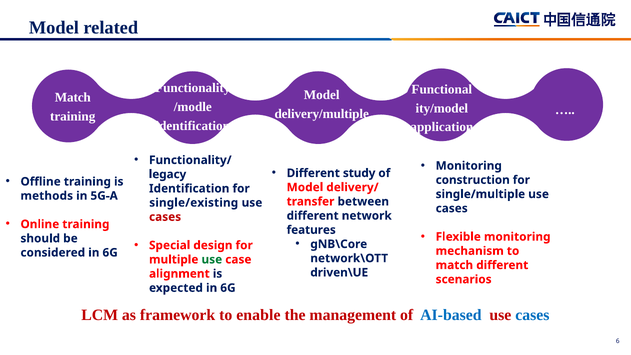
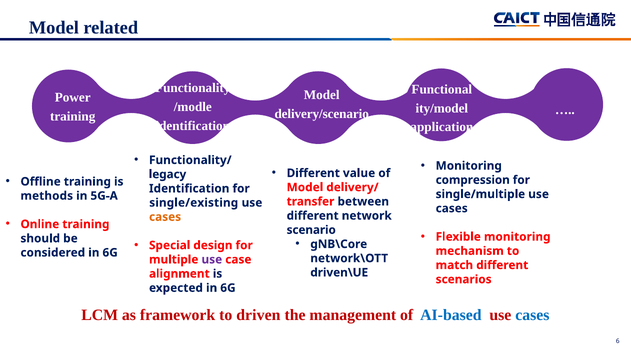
Match at (73, 98): Match -> Power
delivery/multiple: delivery/multiple -> delivery/scenario
study: study -> value
construction: construction -> compression
cases at (165, 217) colour: red -> orange
features: features -> scenario
use at (212, 259) colour: green -> purple
enable: enable -> driven
